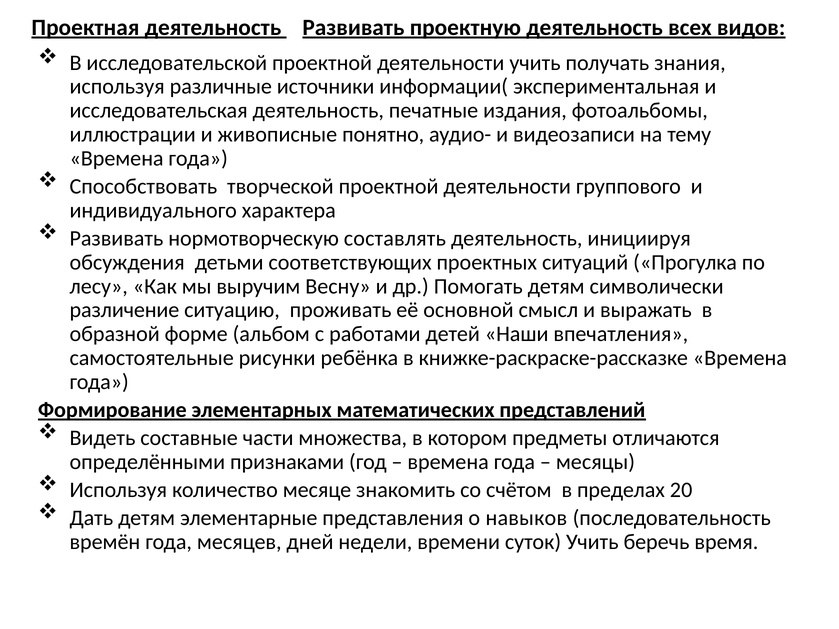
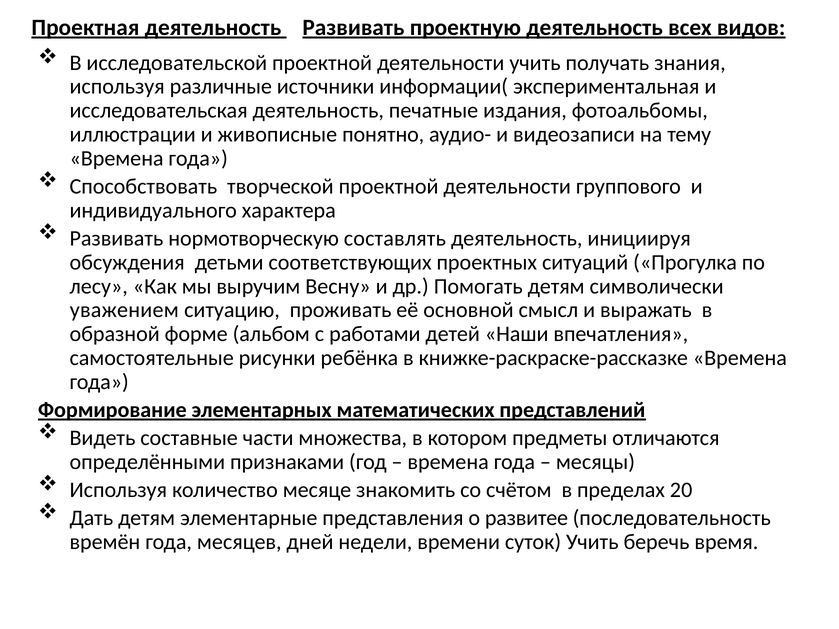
различение: различение -> уважением
навыков: навыков -> развитее
